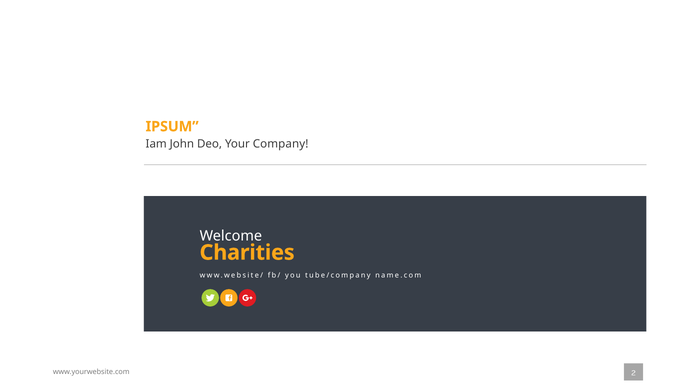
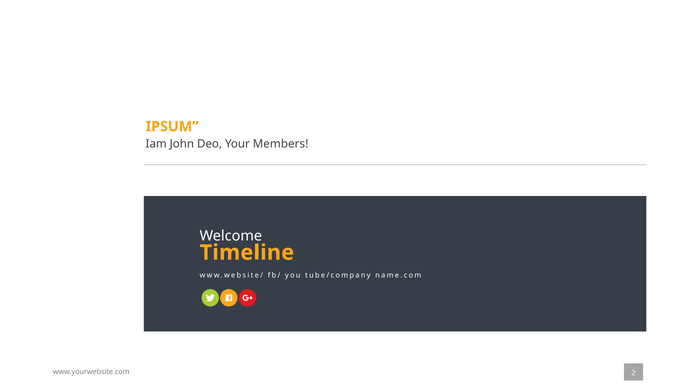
Company: Company -> Members
Charities: Charities -> Timeline
